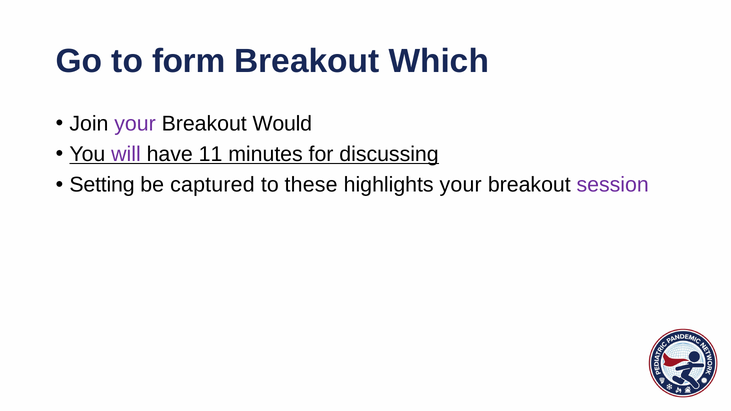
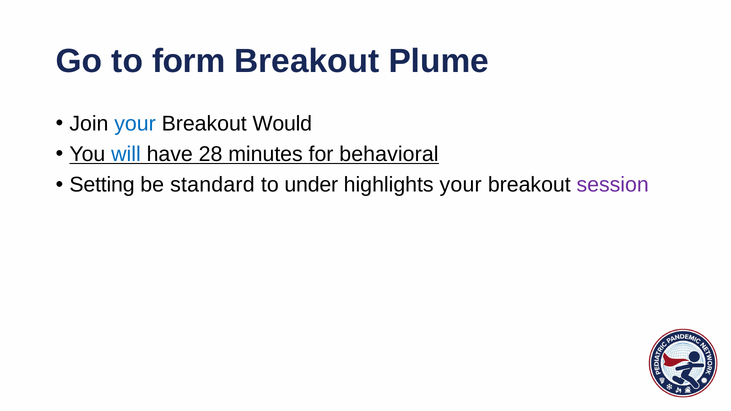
Which: Which -> Plume
your at (135, 124) colour: purple -> blue
will colour: purple -> blue
11: 11 -> 28
discussing: discussing -> behavioral
captured: captured -> standard
these: these -> under
